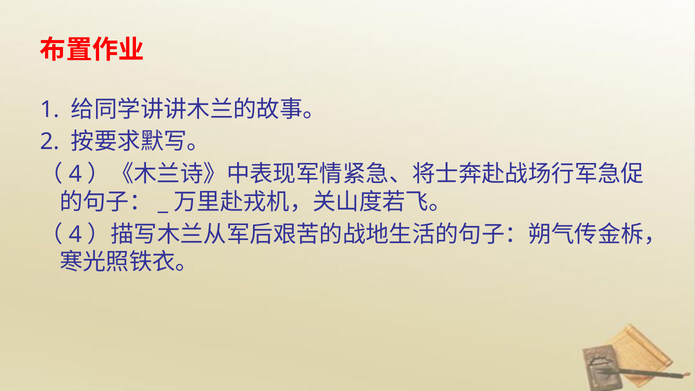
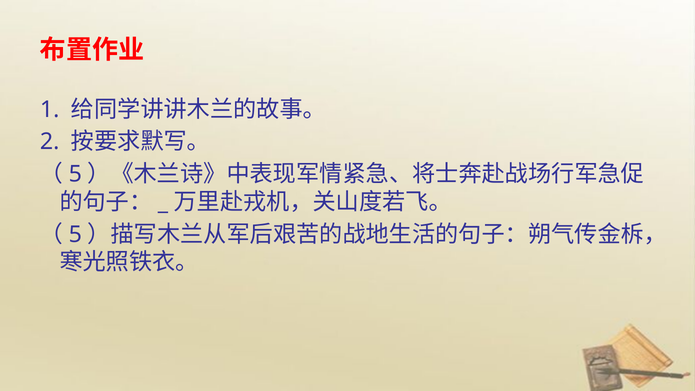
4 at (75, 174): 4 -> 5
4 at (75, 234): 4 -> 5
